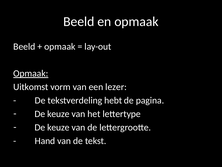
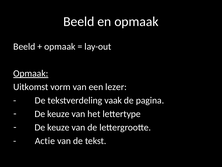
hebt: hebt -> vaak
Hand: Hand -> Actie
